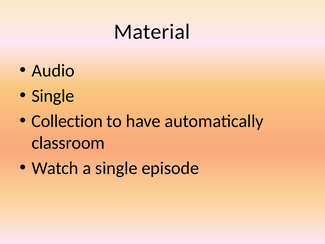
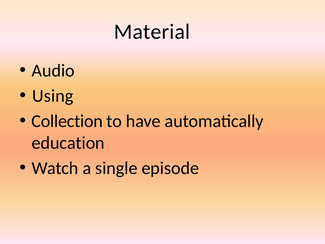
Single at (53, 96): Single -> Using
classroom: classroom -> education
